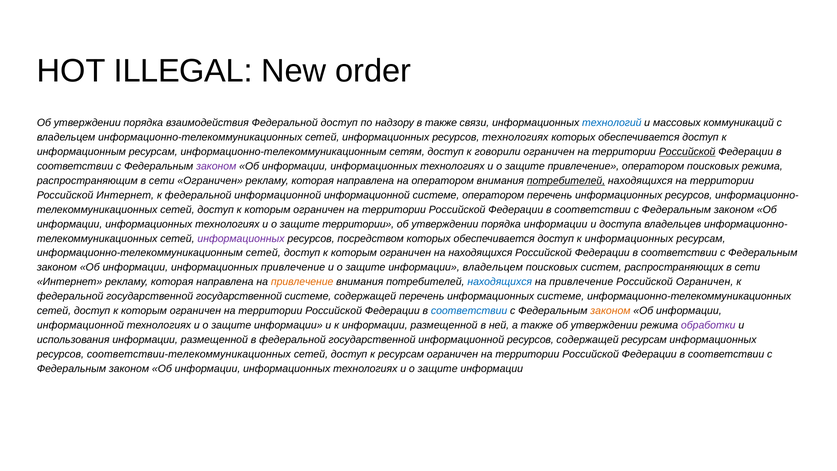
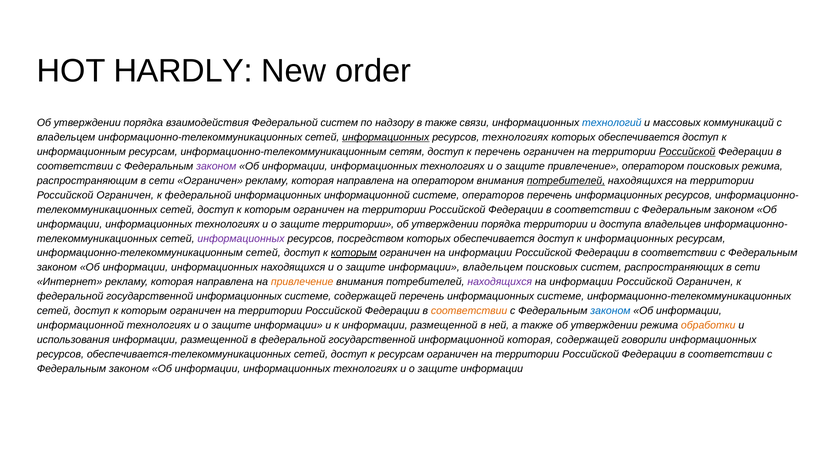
ILLEGAL: ILLEGAL -> HARDLY
Федеральной доступ: доступ -> систем
информационных at (386, 137) underline: none -> present
к говорили: говорили -> перечень
Интернет at (125, 195): Интернет -> Ограничен
федеральной информационной: информационной -> информационных
системе оператором: оператором -> операторов
порядка информации: информации -> территории
которым at (354, 253) underline: none -> present
ограничен на находящихся: находящихся -> информации
информационных привлечение: привлечение -> находящихся
находящихся at (500, 282) colour: blue -> purple
привлечение at (581, 282): привлечение -> информации
государственной государственной: государственной -> информационных
соответствии at (469, 311) colour: blue -> orange
законом at (610, 311) colour: orange -> blue
обработки colour: purple -> orange
информационной ресурсов: ресурсов -> которая
содержащей ресурсам: ресурсам -> говорили
соответствии-телекоммуникационных: соответствии-телекоммуникационных -> обеспечивается-телекоммуникационных
